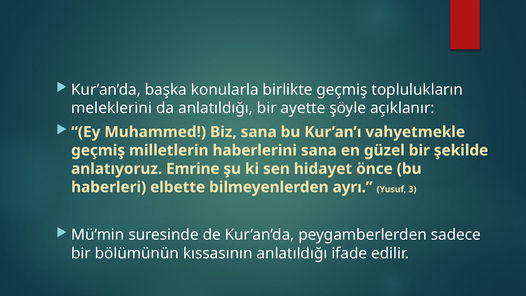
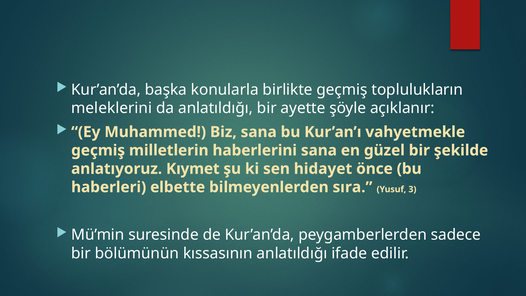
Emrine: Emrine -> Kıymet
ayrı: ayrı -> sıra
